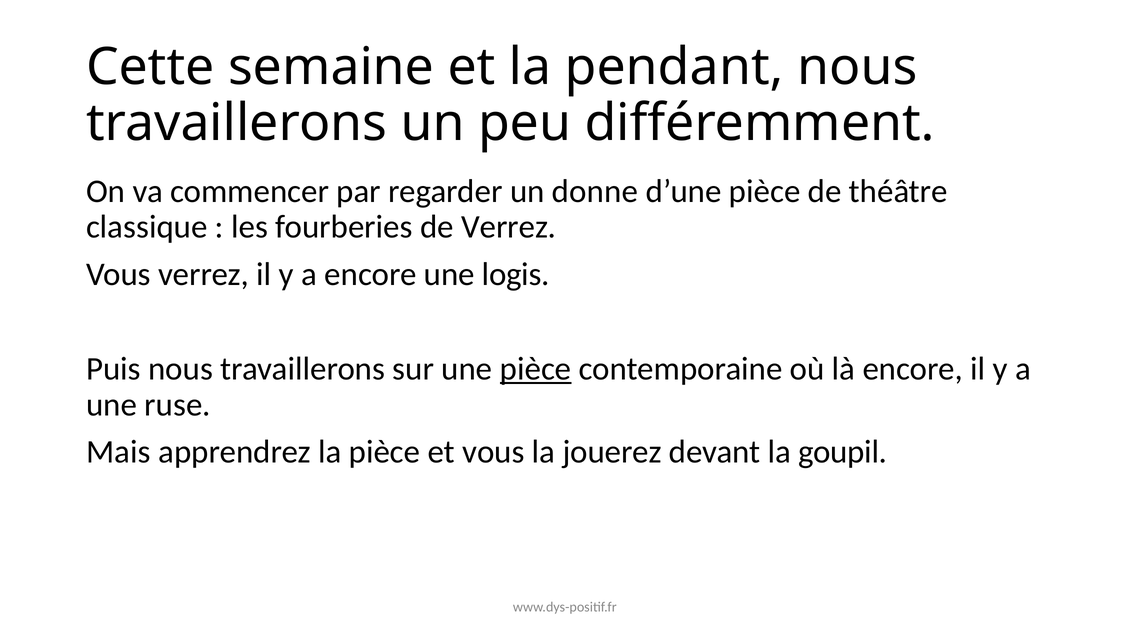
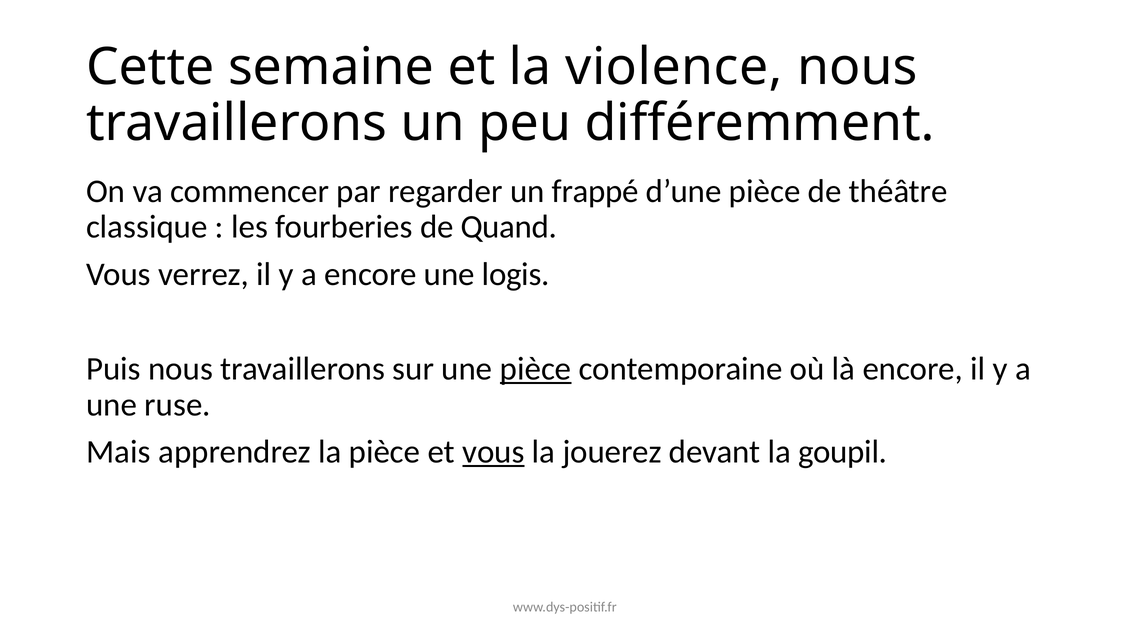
pendant: pendant -> violence
donne: donne -> frappé
de Verrez: Verrez -> Quand
vous at (493, 452) underline: none -> present
